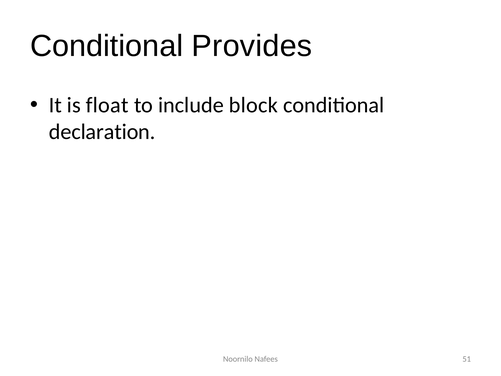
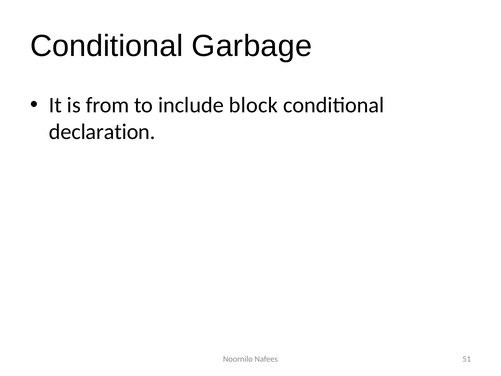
Provides: Provides -> Garbage
float: float -> from
